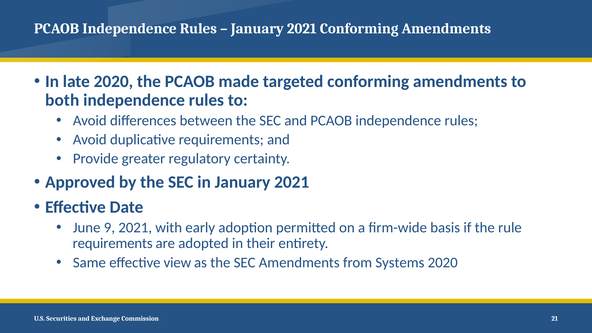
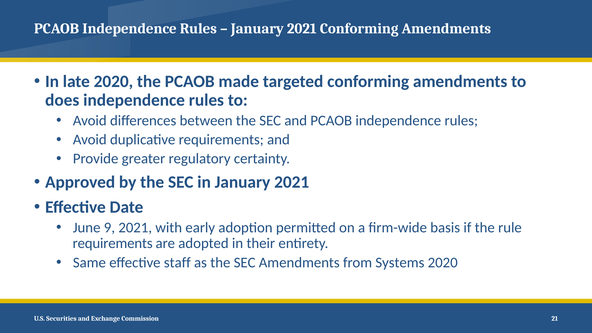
both: both -> does
view: view -> staff
